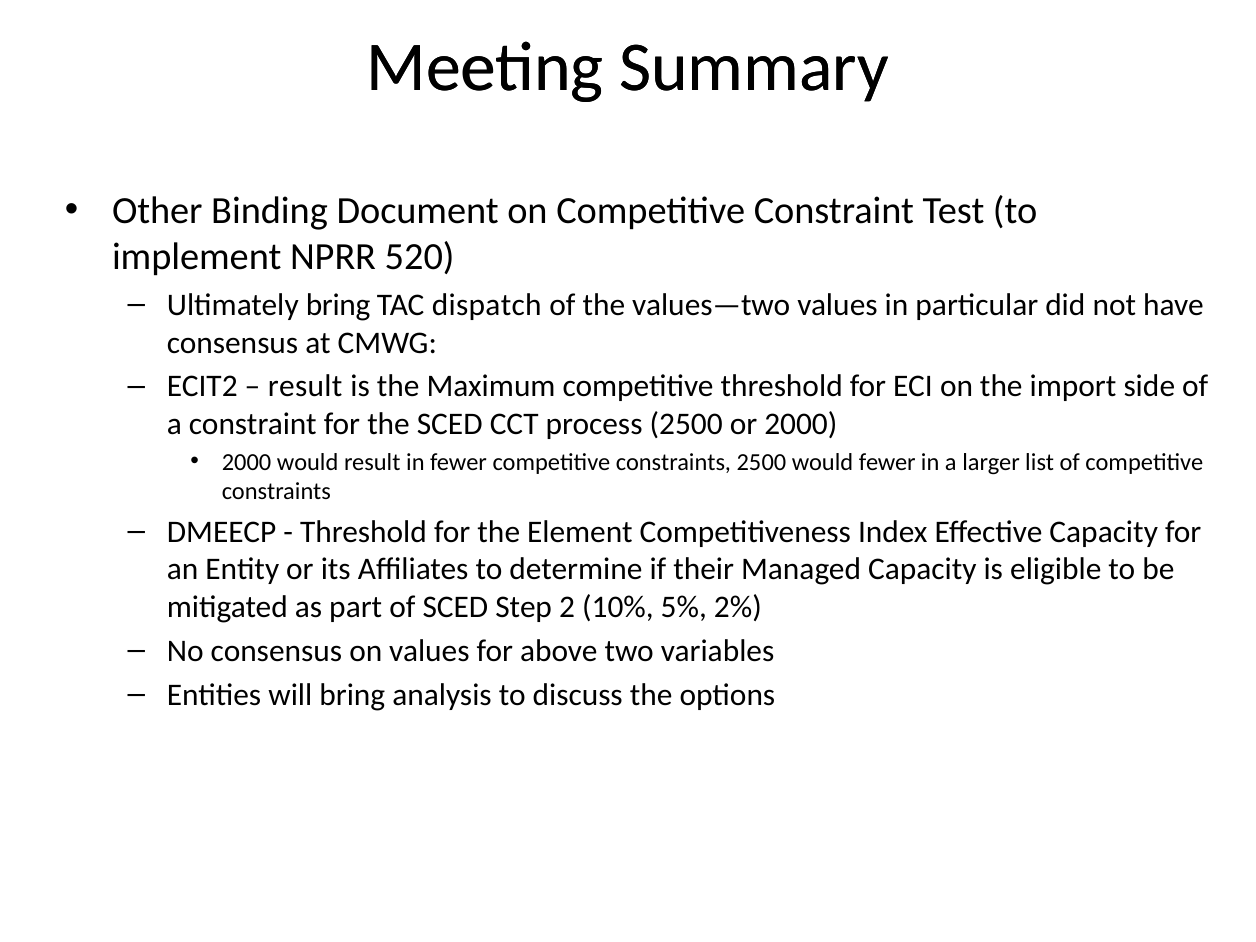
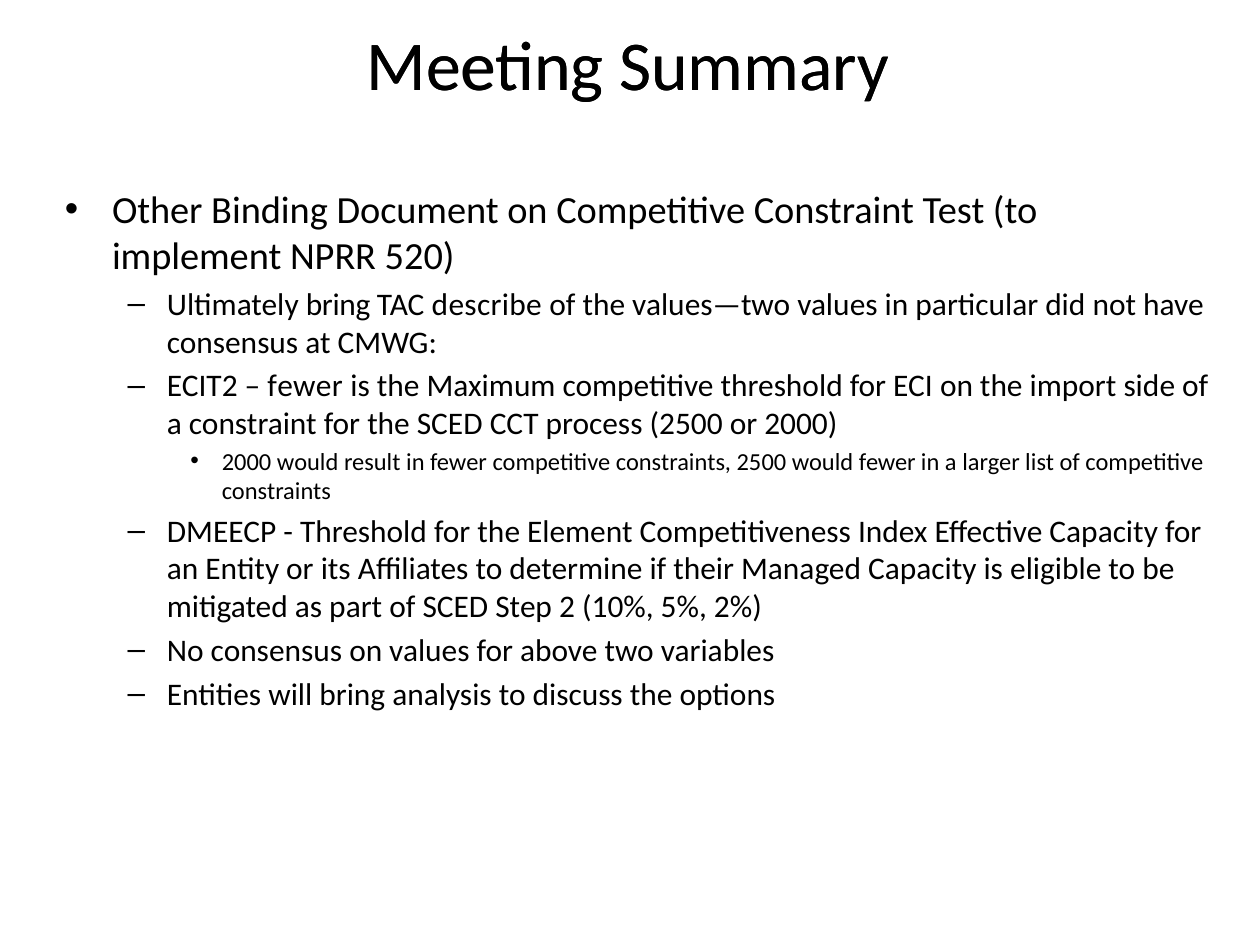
dispatch: dispatch -> describe
result at (305, 387): result -> fewer
